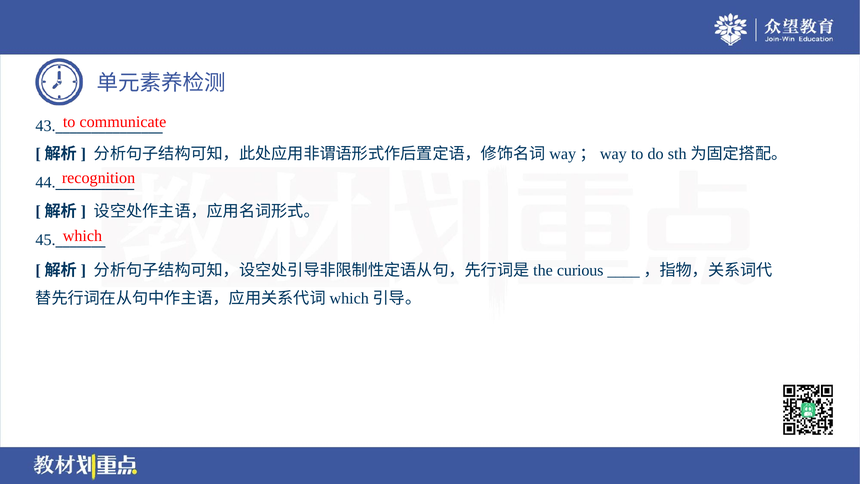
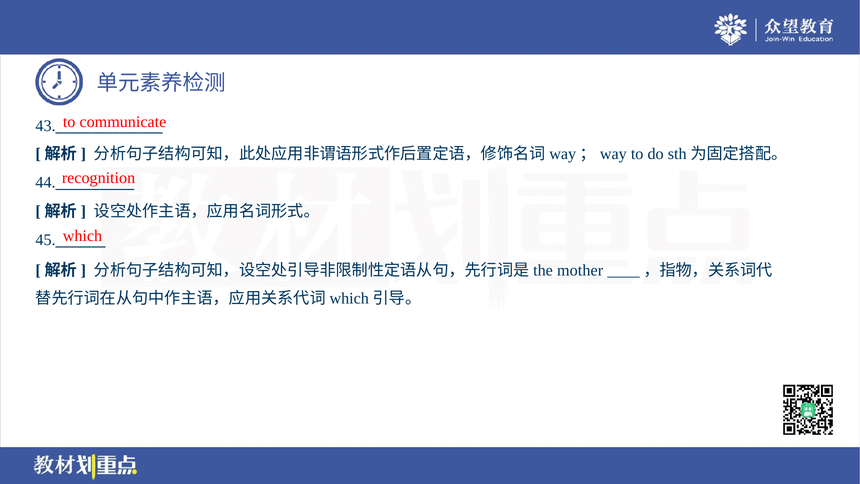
curious: curious -> mother
